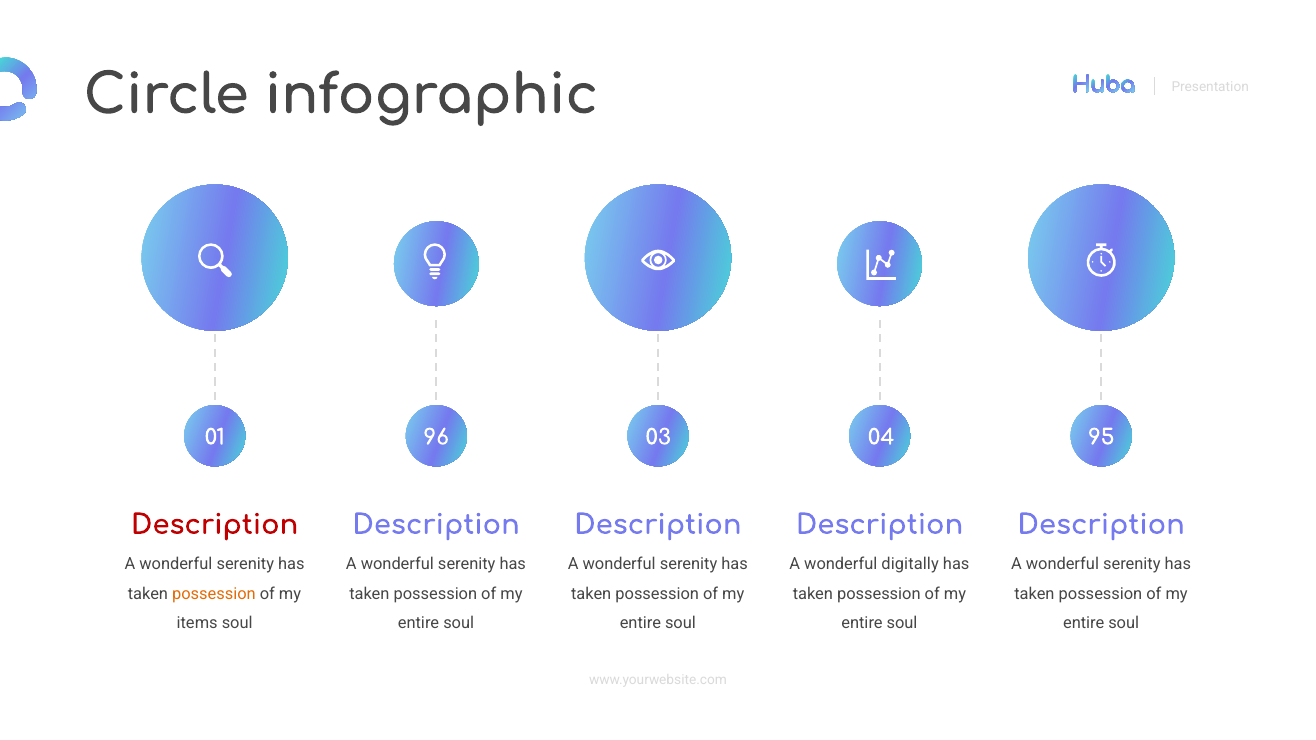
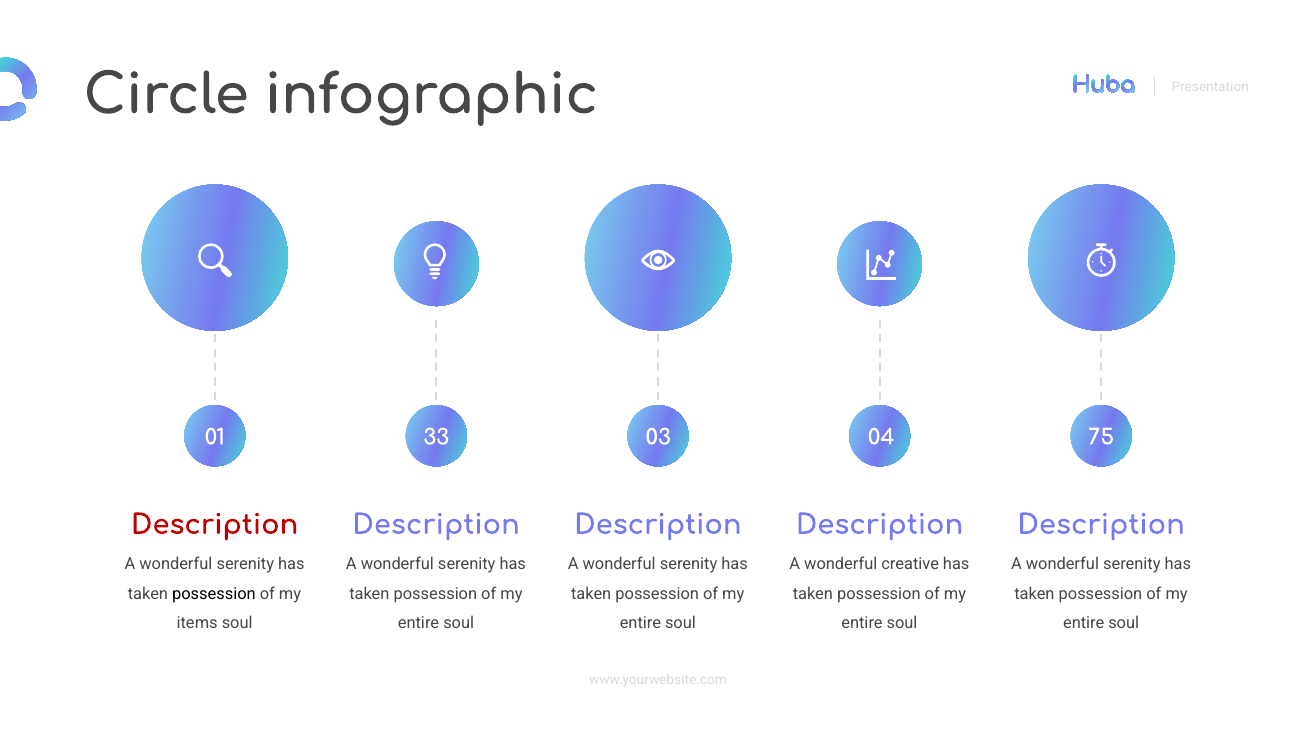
96: 96 -> 33
95: 95 -> 75
digitally: digitally -> creative
possession at (214, 594) colour: orange -> black
